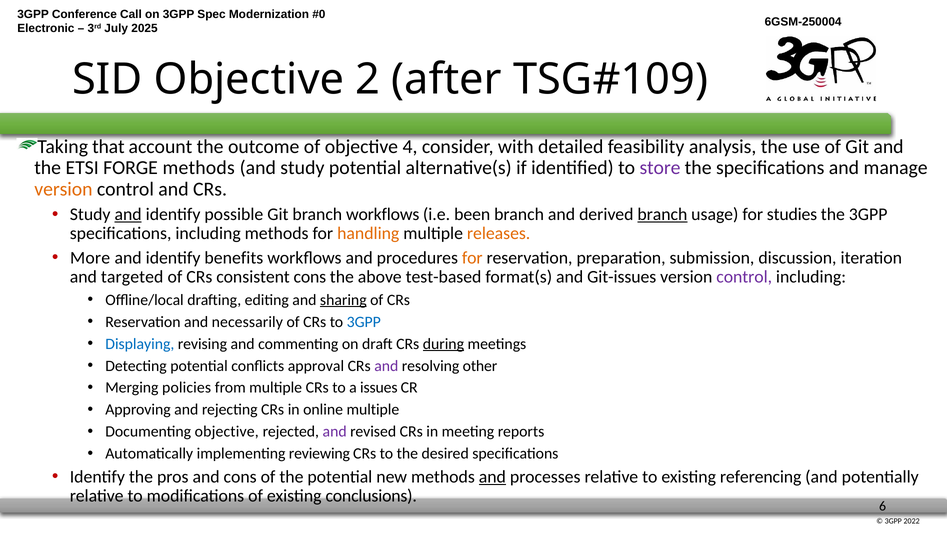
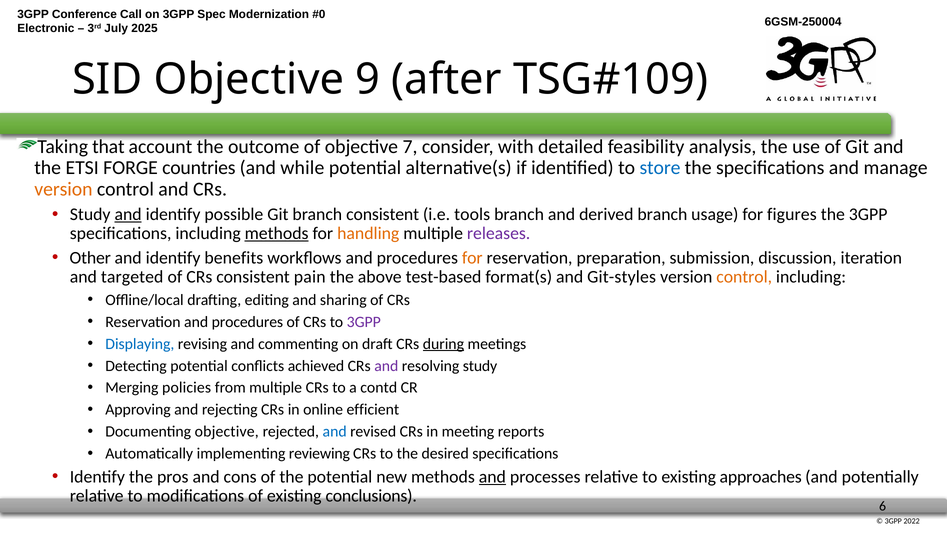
2: 2 -> 9
4: 4 -> 7
FORGE methods: methods -> countries
and study: study -> while
store colour: purple -> blue
branch workflows: workflows -> consistent
been: been -> tools
branch at (662, 214) underline: present -> none
studies: studies -> figures
methods at (277, 233) underline: none -> present
releases colour: orange -> purple
More: More -> Other
consistent cons: cons -> pain
Git-issues: Git-issues -> Git-styles
control at (744, 277) colour: purple -> orange
sharing underline: present -> none
Reservation and necessarily: necessarily -> procedures
3GPP at (364, 322) colour: blue -> purple
approval: approval -> achieved
resolving other: other -> study
issues: issues -> contd
online multiple: multiple -> efficient
and at (335, 431) colour: purple -> blue
referencing: referencing -> approaches
